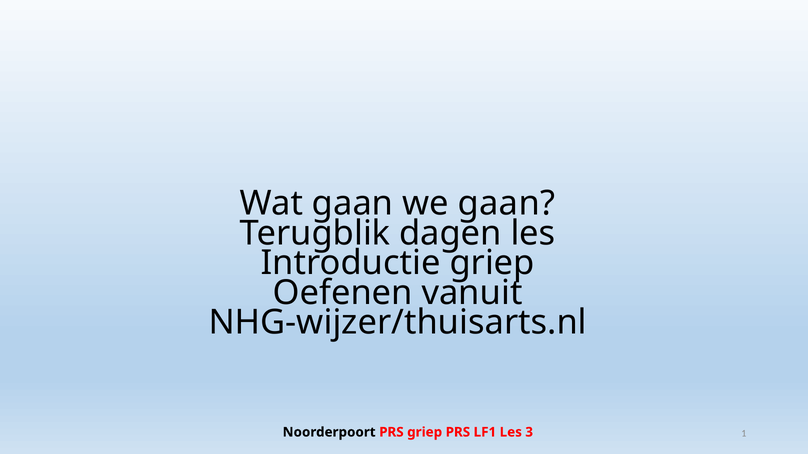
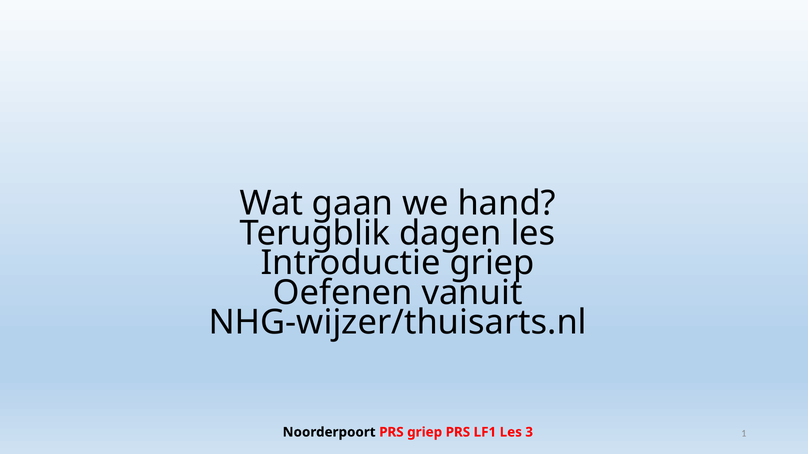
we gaan: gaan -> hand
